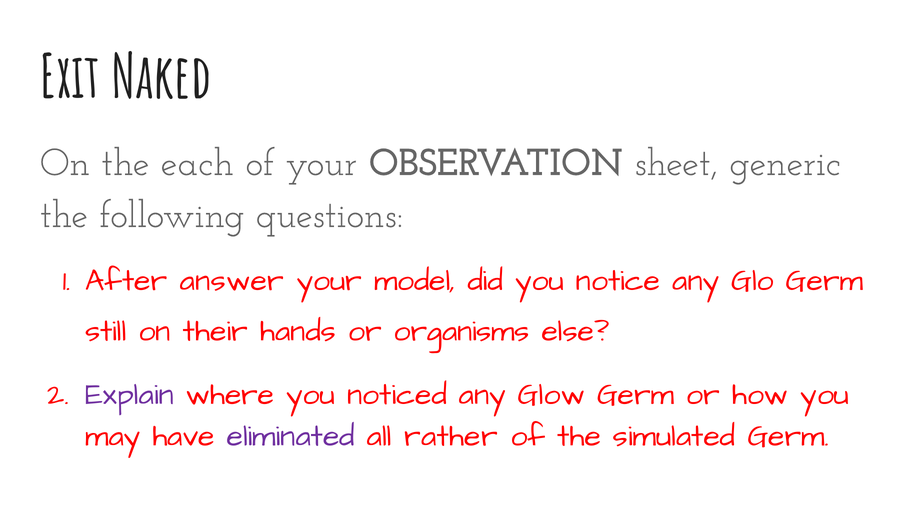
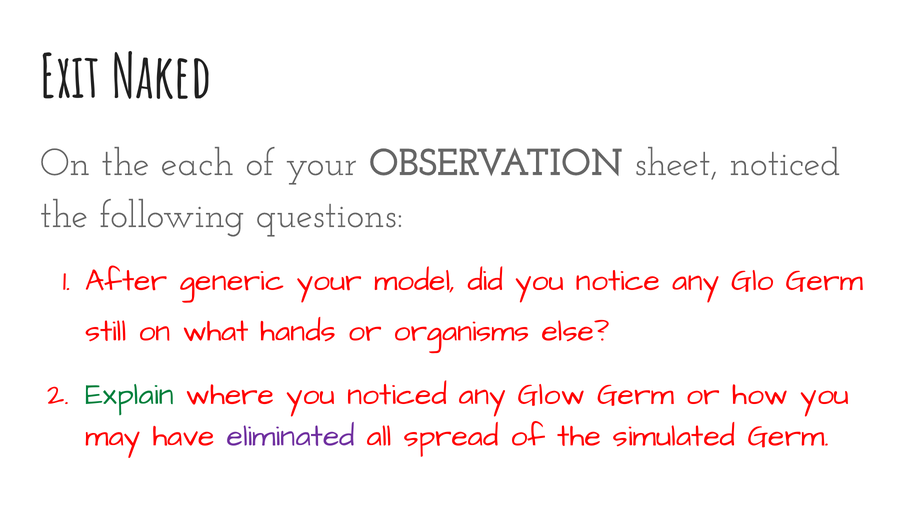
sheet generic: generic -> noticed
answer: answer -> generic
their: their -> what
Explain colour: purple -> green
rather: rather -> spread
